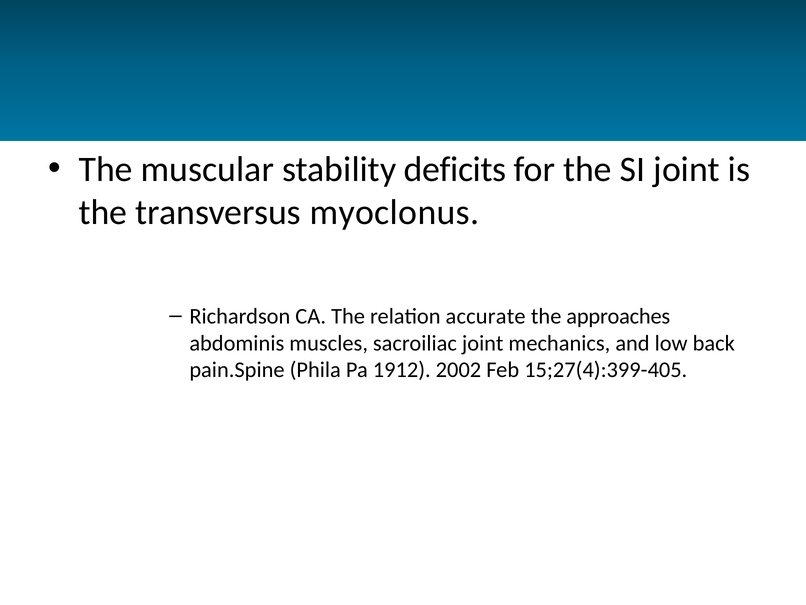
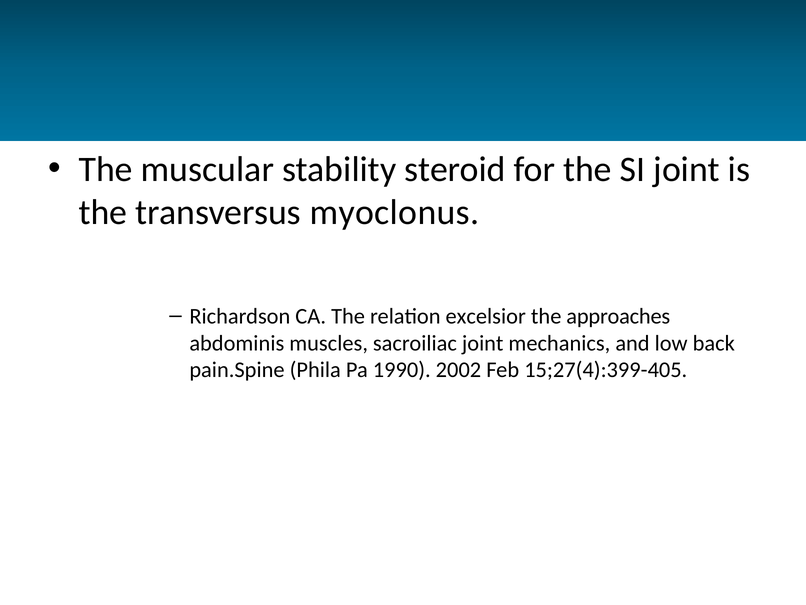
deficits: deficits -> steroid
accurate: accurate -> excelsior
1912: 1912 -> 1990
